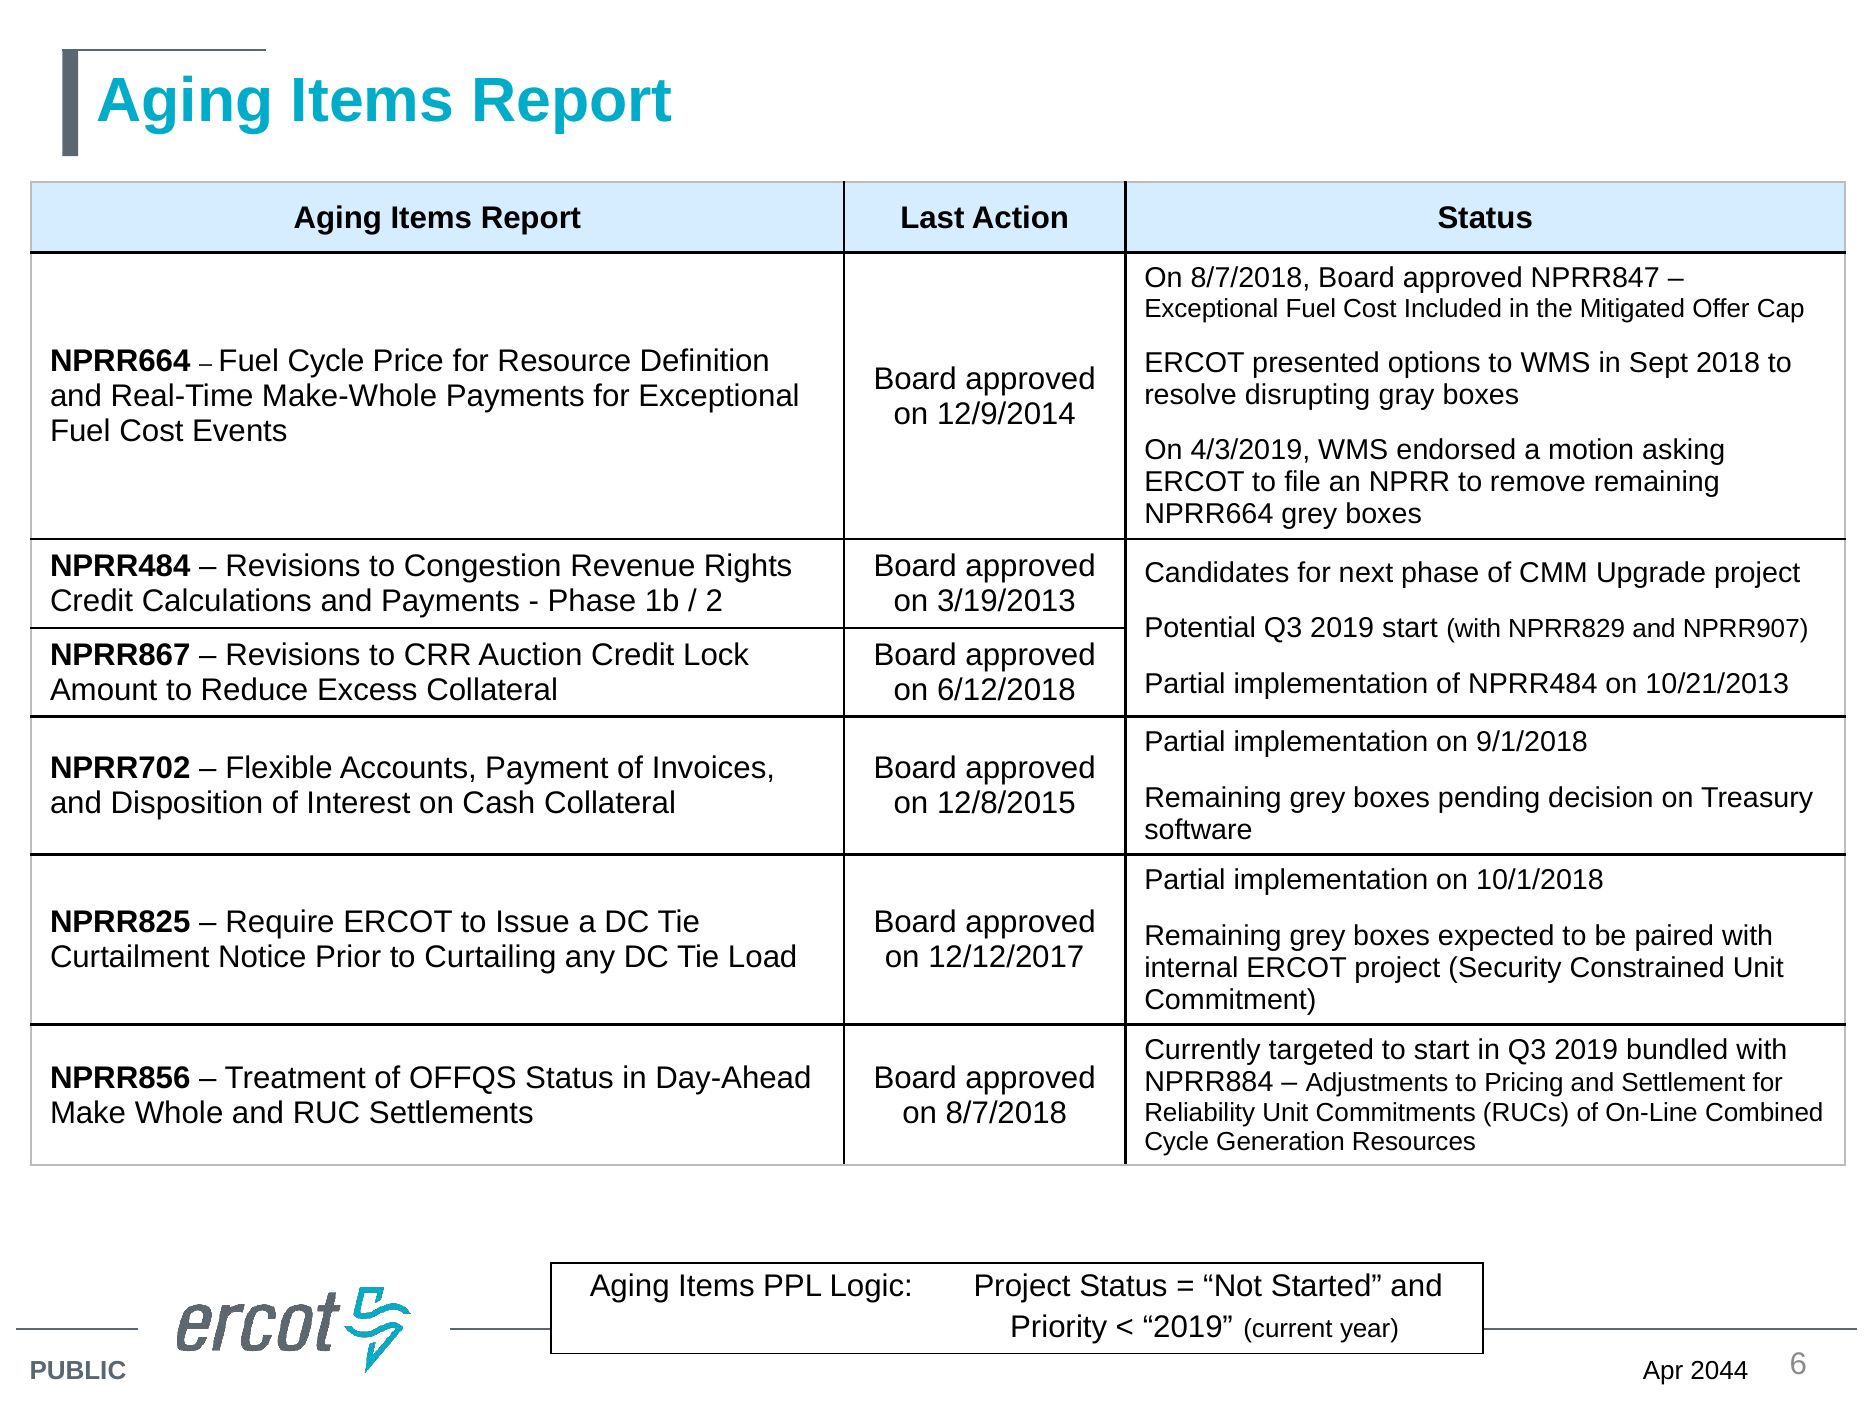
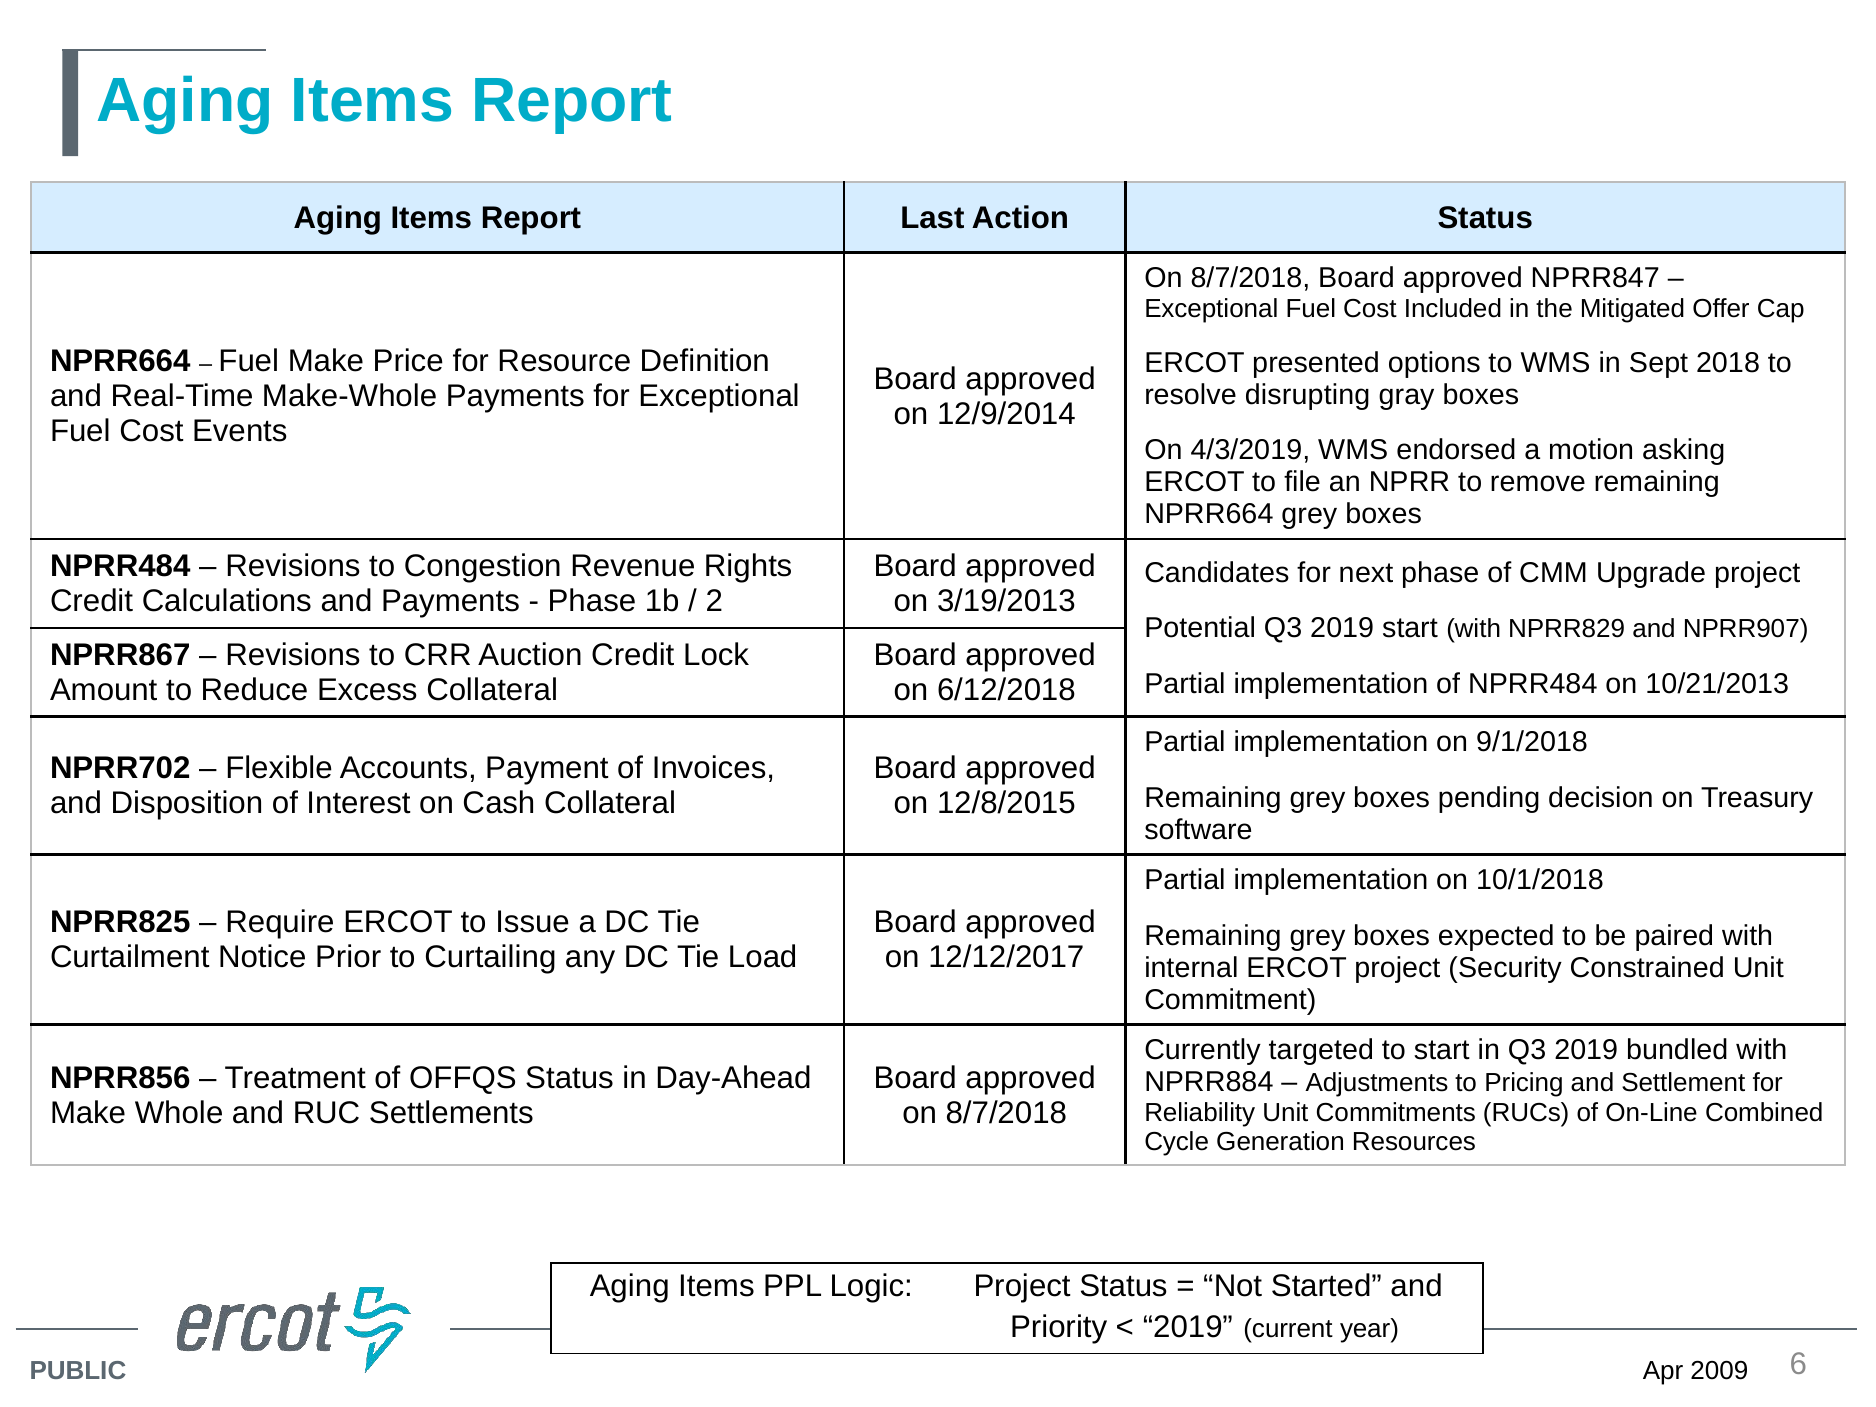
Fuel Cycle: Cycle -> Make
2044: 2044 -> 2009
